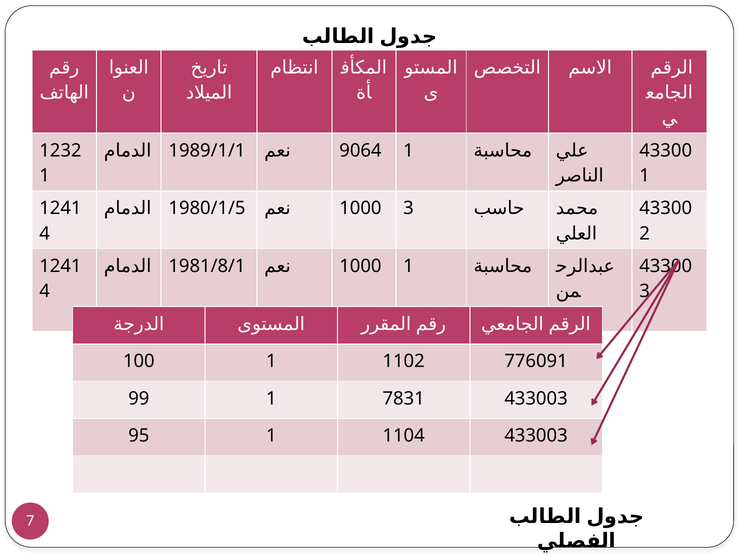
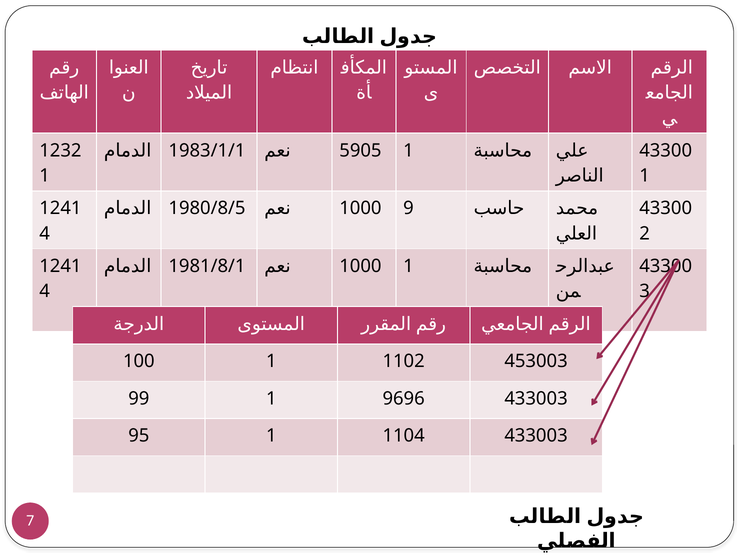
1989/1/1: 1989/1/1 -> 1983/1/1
9064: 9064 -> 5905
1980/1/5: 1980/1/5 -> 1980/8/5
1000 3: 3 -> 9
776091: 776091 -> 453003
7831: 7831 -> 9696
